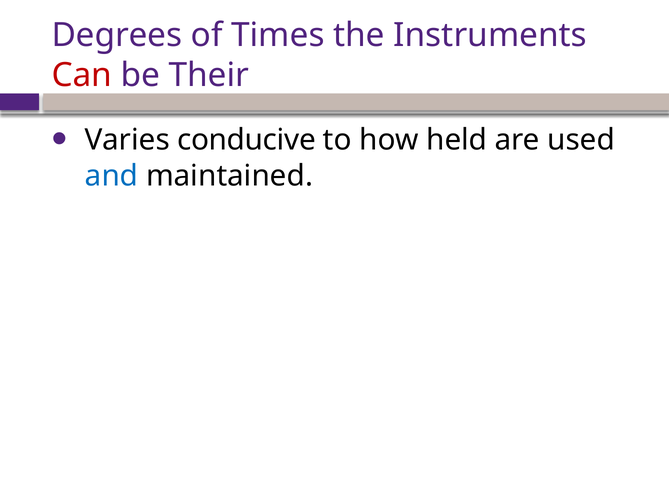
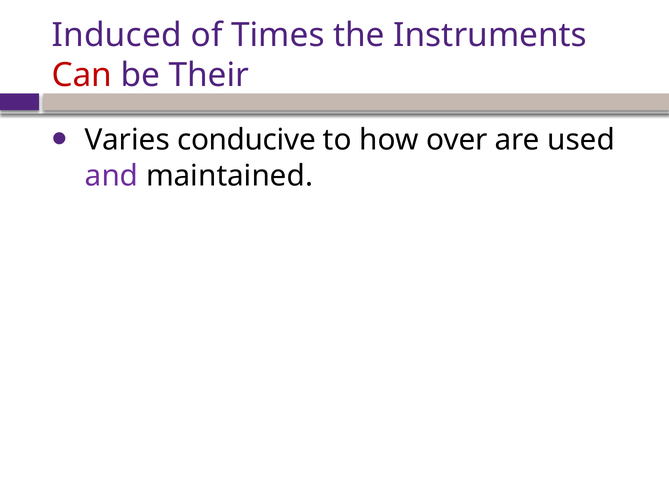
Degrees: Degrees -> Induced
held: held -> over
and colour: blue -> purple
